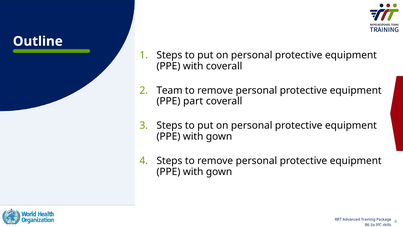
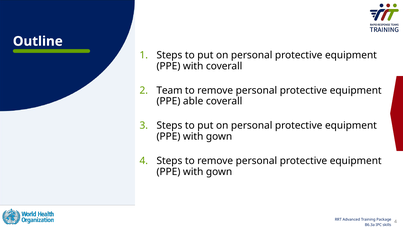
part: part -> able
